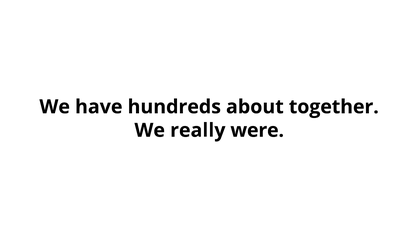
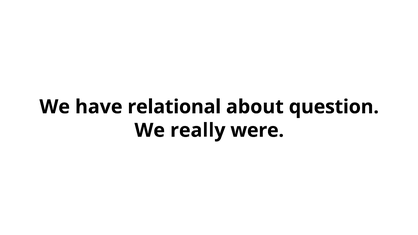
hundreds: hundreds -> relational
together: together -> question
